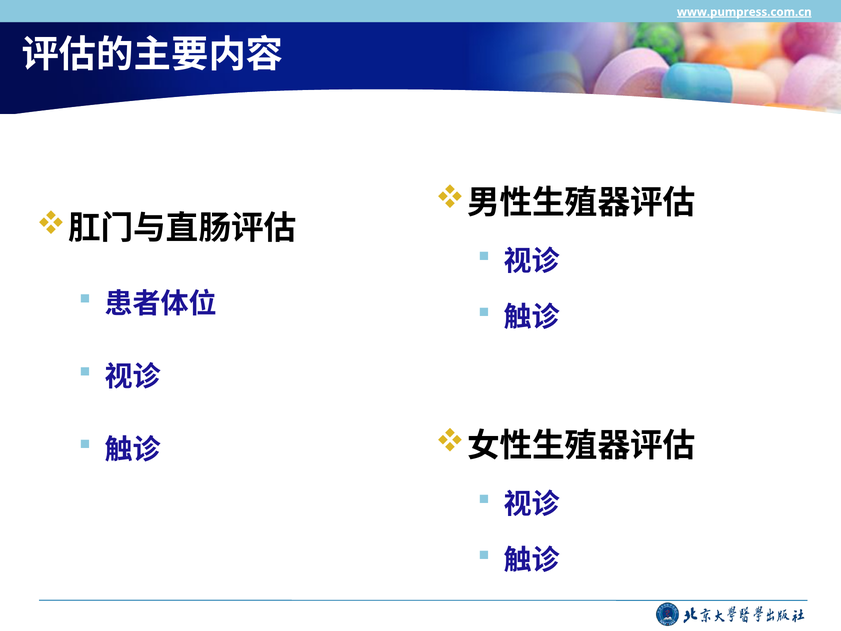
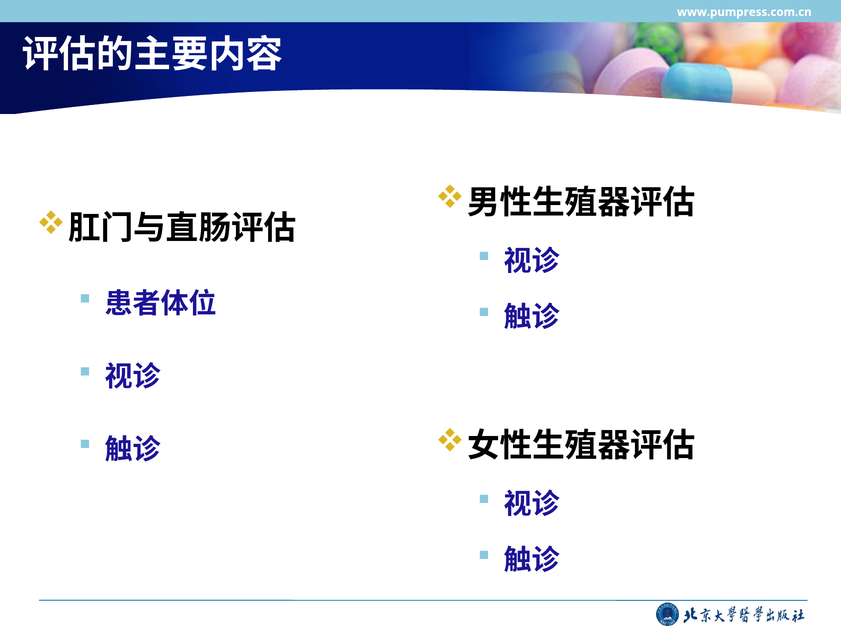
www.pumpress.com.cn underline: present -> none
